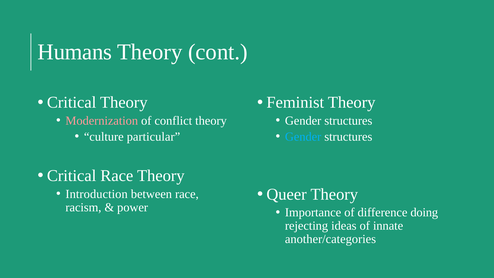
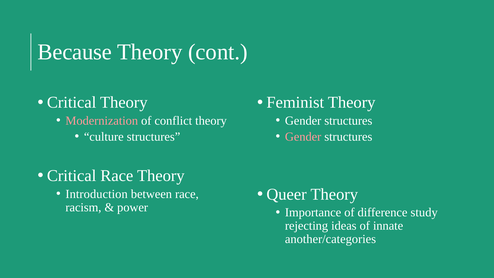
Humans: Humans -> Because
culture particular: particular -> structures
Gender at (303, 137) colour: light blue -> pink
doing: doing -> study
